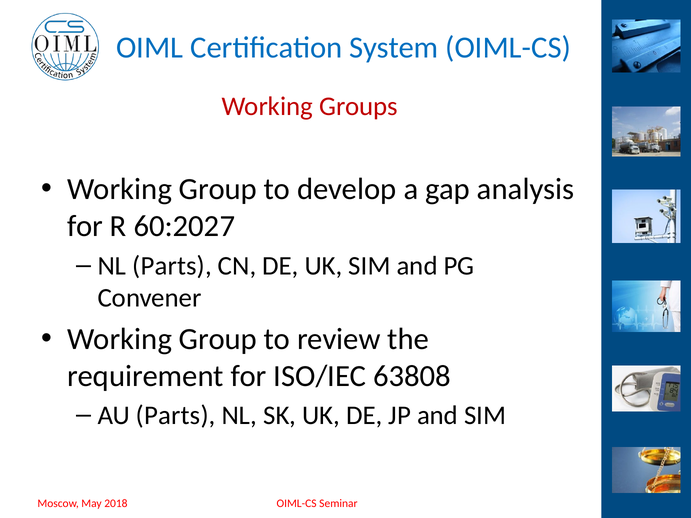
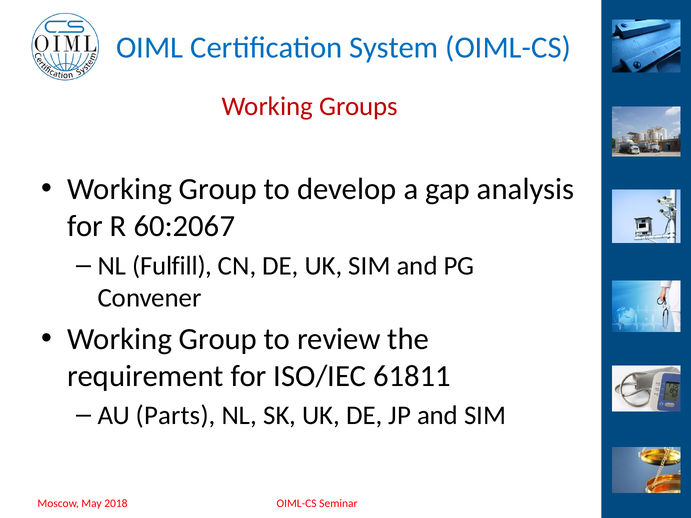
60:2027: 60:2027 -> 60:2067
NL Parts: Parts -> Fulfill
63808: 63808 -> 61811
